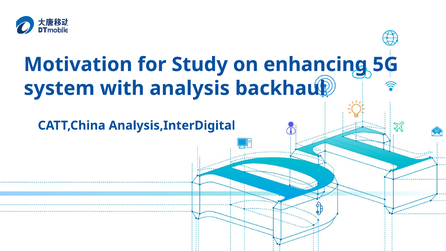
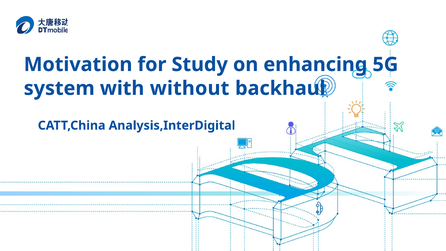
analysis: analysis -> without
